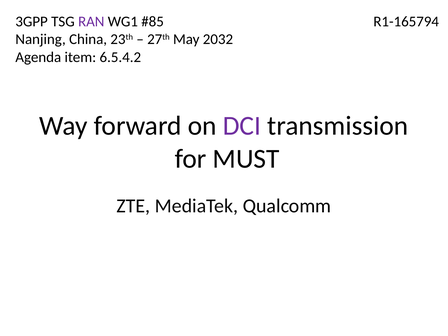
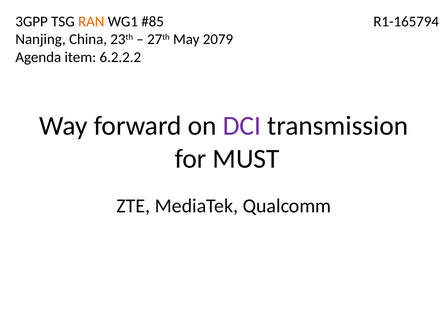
RAN colour: purple -> orange
2032: 2032 -> 2079
6.5.4.2: 6.5.4.2 -> 6.2.2.2
